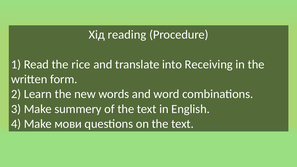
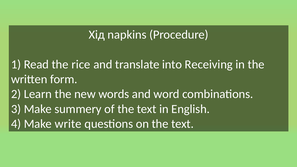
reading: reading -> napkins
мови: мови -> write
